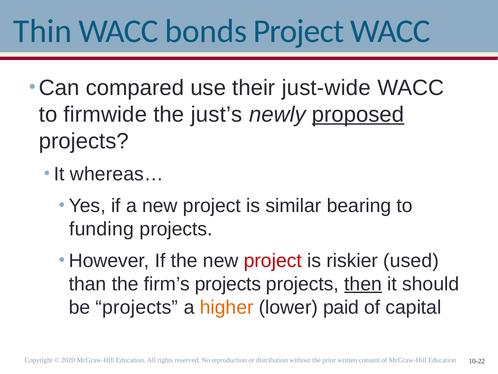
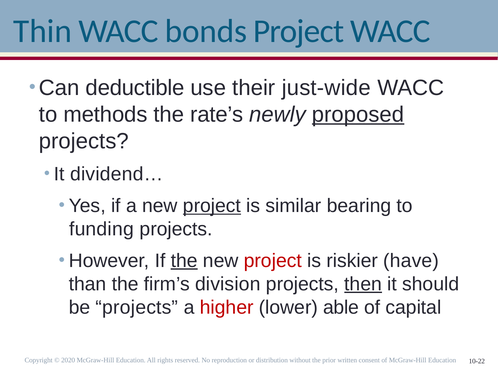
compared: compared -> deductible
firmwide: firmwide -> methods
just’s: just’s -> rate’s
whereas…: whereas… -> dividend…
project at (212, 206) underline: none -> present
the at (184, 260) underline: none -> present
used: used -> have
firm’s projects: projects -> division
higher colour: orange -> red
paid: paid -> able
